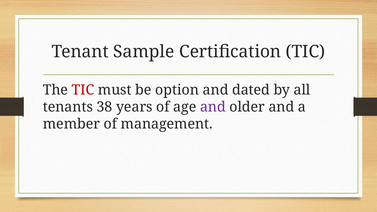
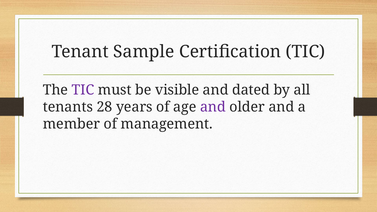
TIC at (83, 90) colour: red -> purple
option: option -> visible
38: 38 -> 28
